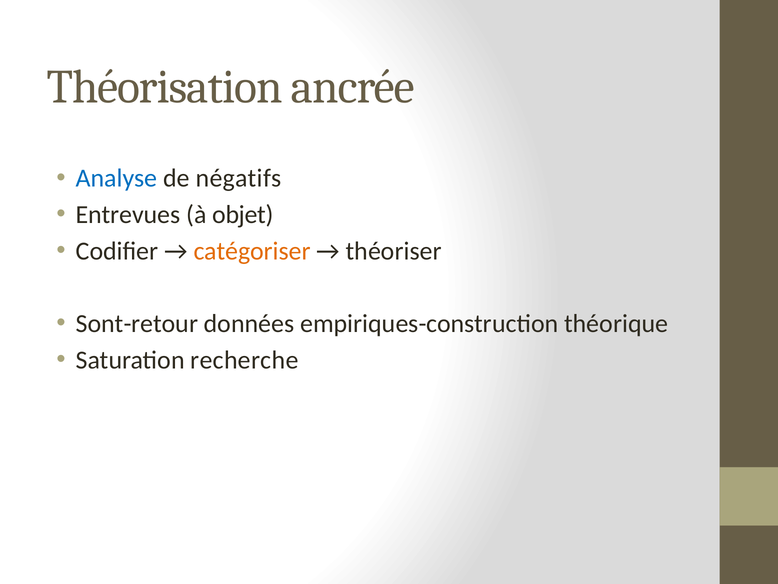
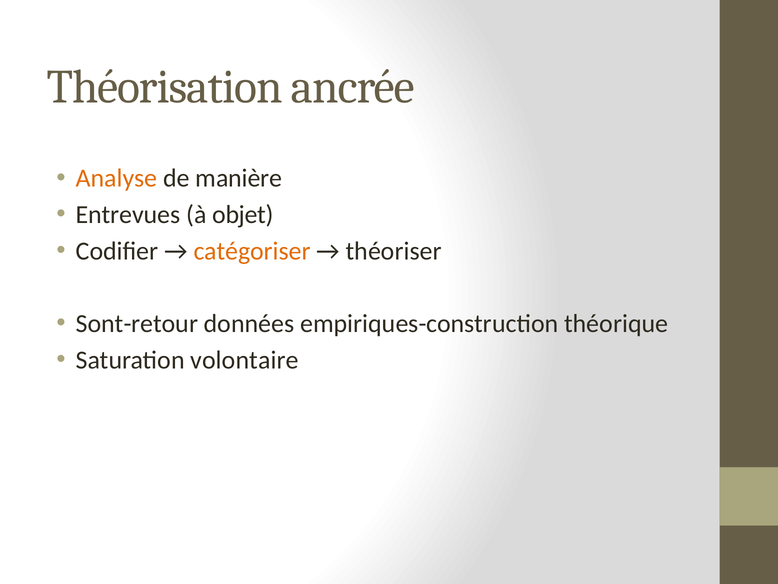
Analyse colour: blue -> orange
négatifs: négatifs -> manière
recherche: recherche -> volontaire
